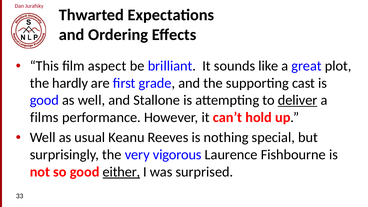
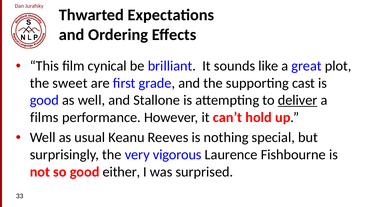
aspect: aspect -> cynical
hardly: hardly -> sweet
either underline: present -> none
